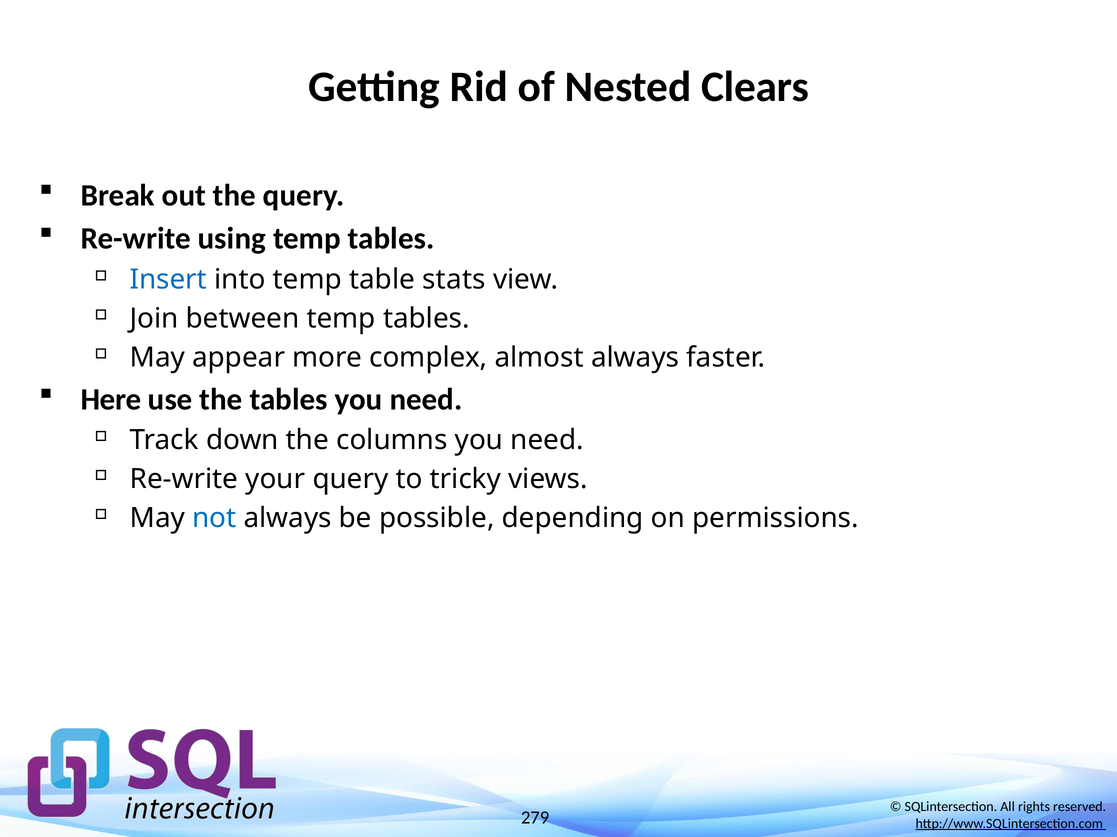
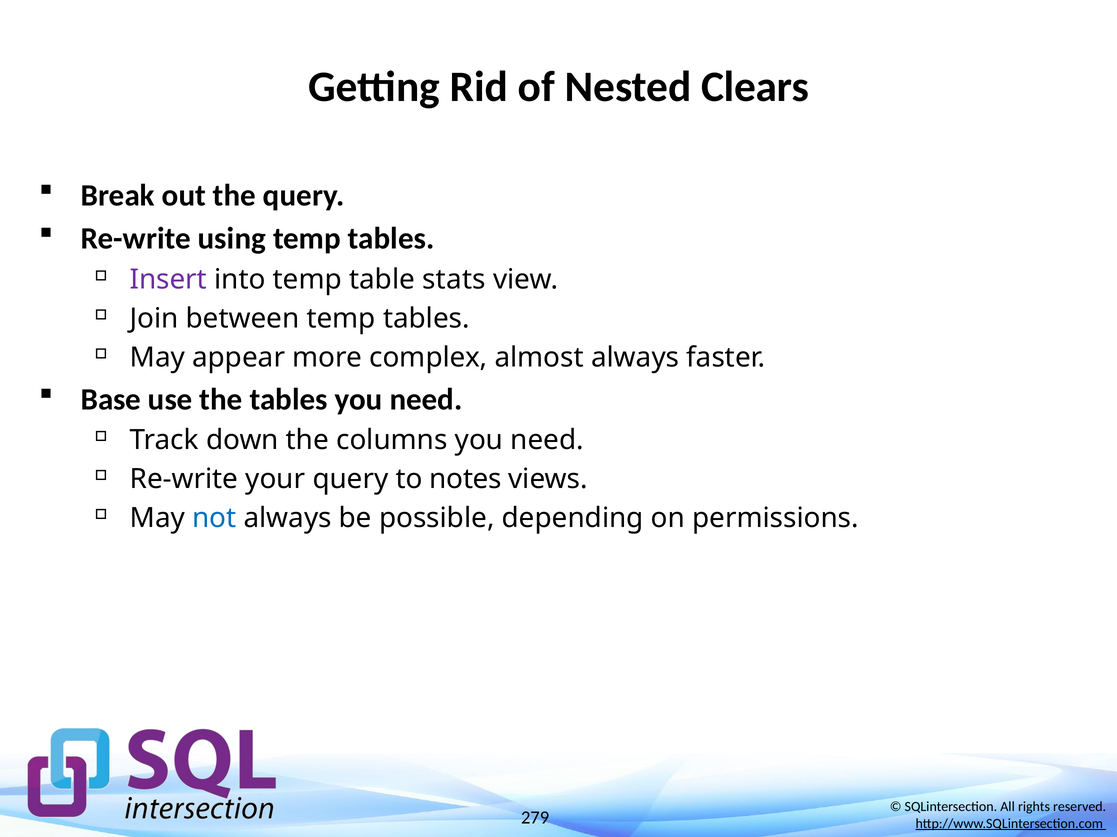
Insert colour: blue -> purple
Here: Here -> Base
tricky: tricky -> notes
